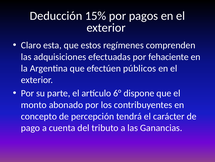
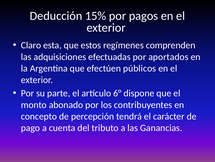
fehaciente: fehaciente -> aportados
